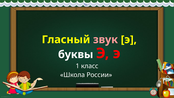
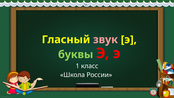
буквы colour: white -> light green
